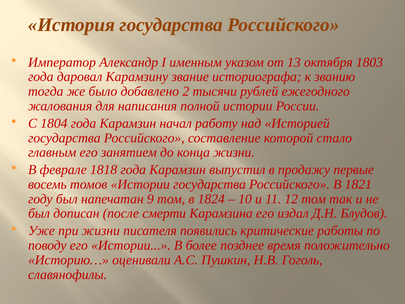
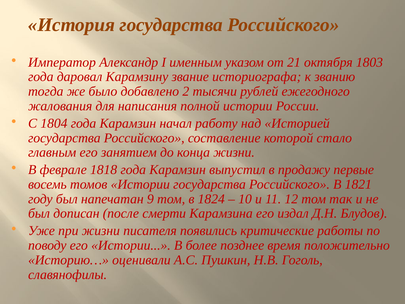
13: 13 -> 21
